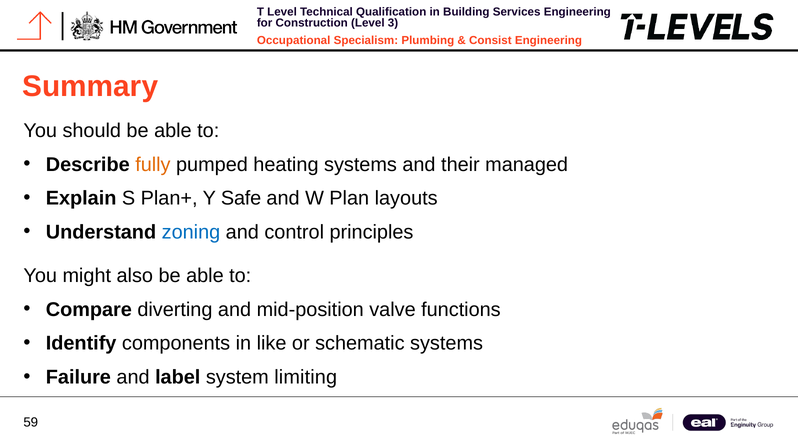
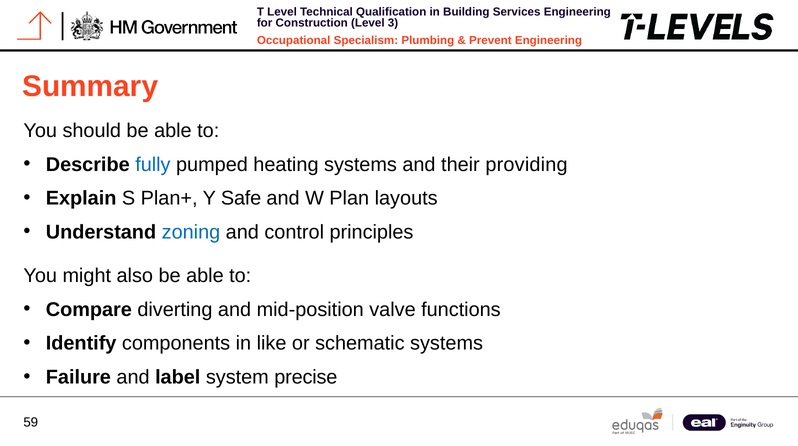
Consist: Consist -> Prevent
fully colour: orange -> blue
managed: managed -> providing
limiting: limiting -> precise
